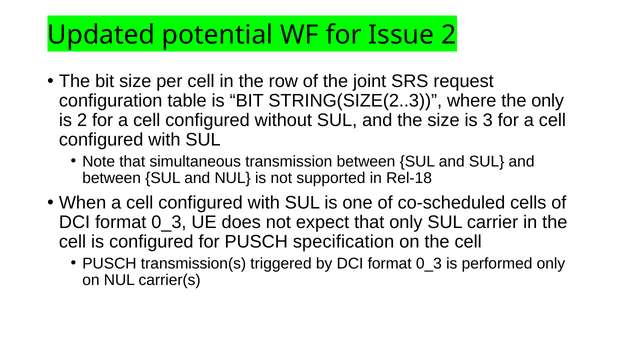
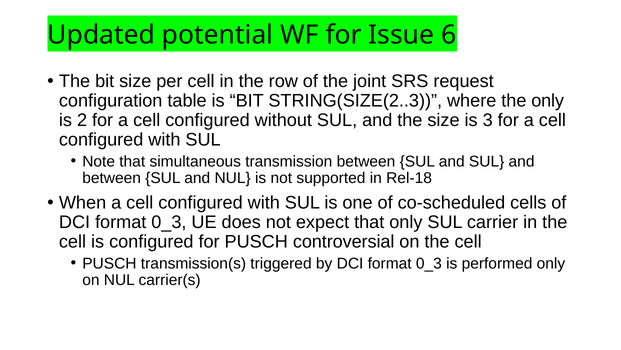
Issue 2: 2 -> 6
specification: specification -> controversial
